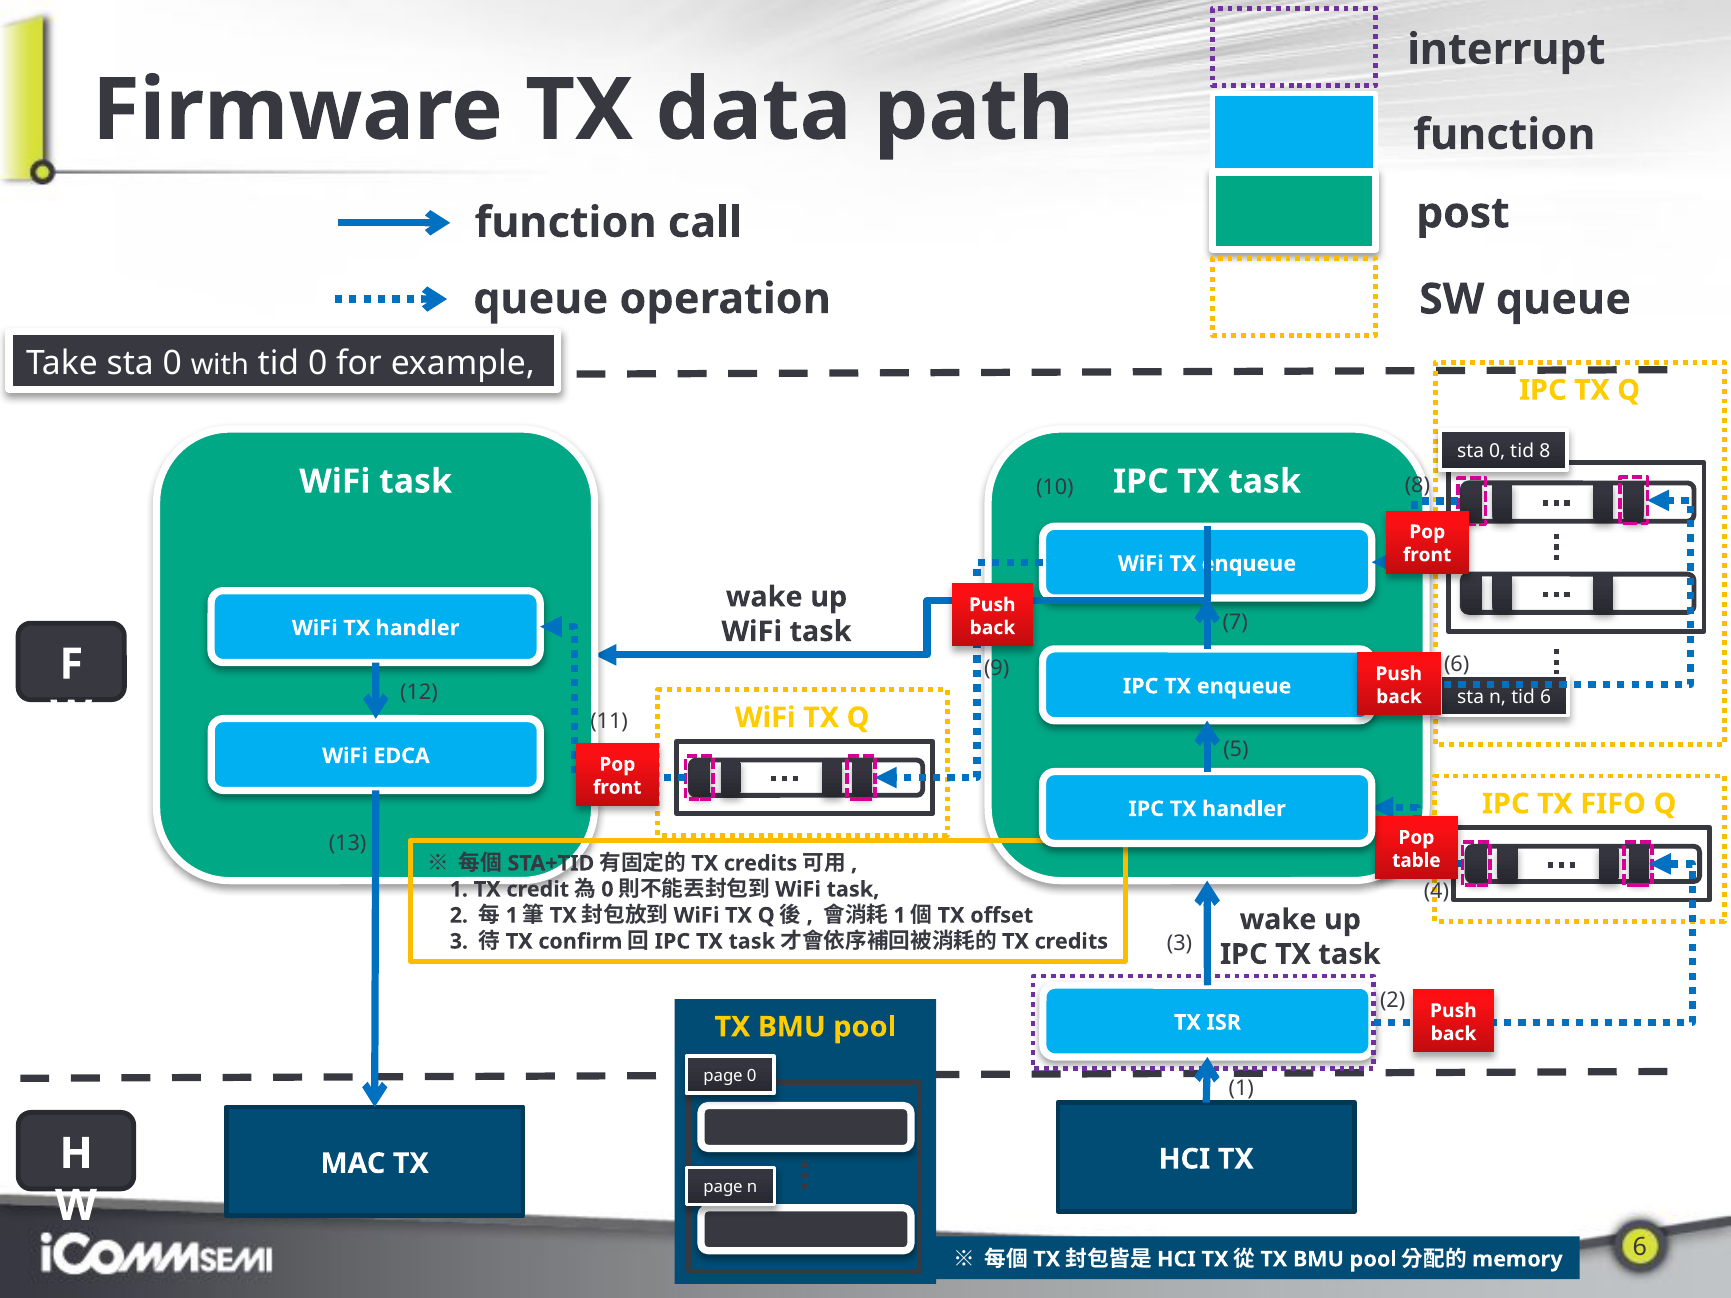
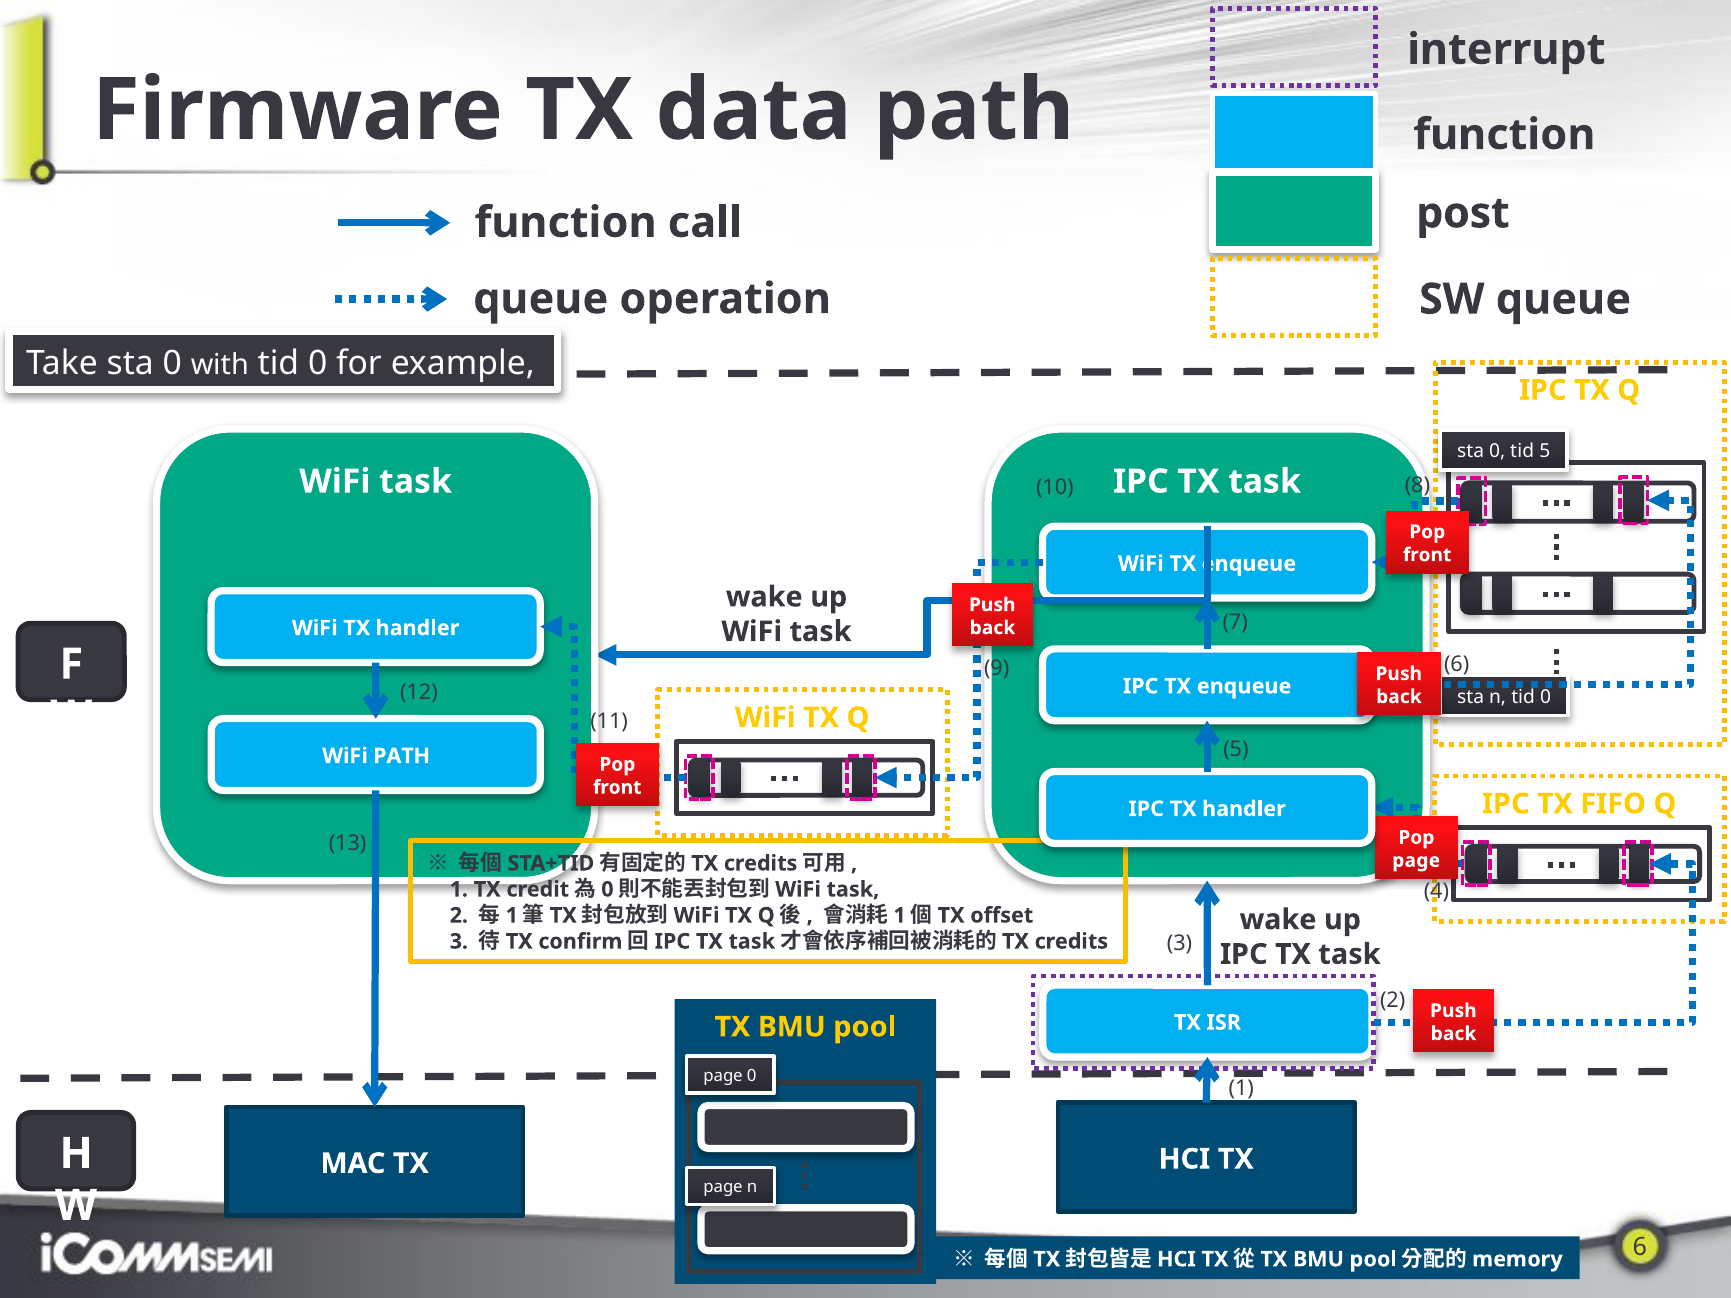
tid 8: 8 -> 5
n tid 6: 6 -> 0
WiFi EDCA: EDCA -> PATH
table at (1416, 861): table -> page
